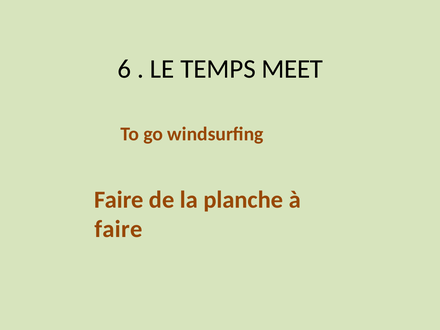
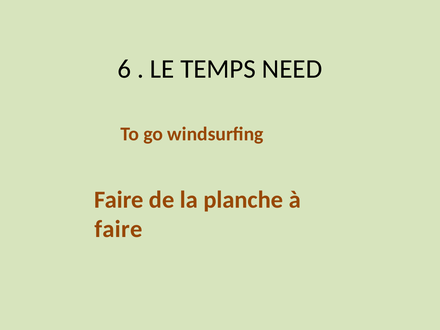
MEET: MEET -> NEED
